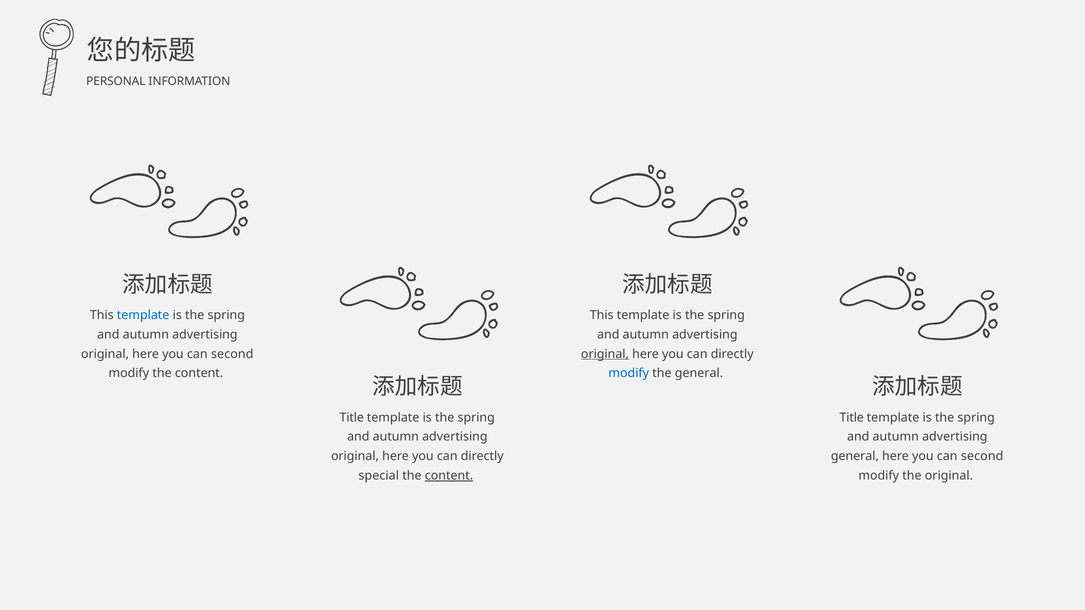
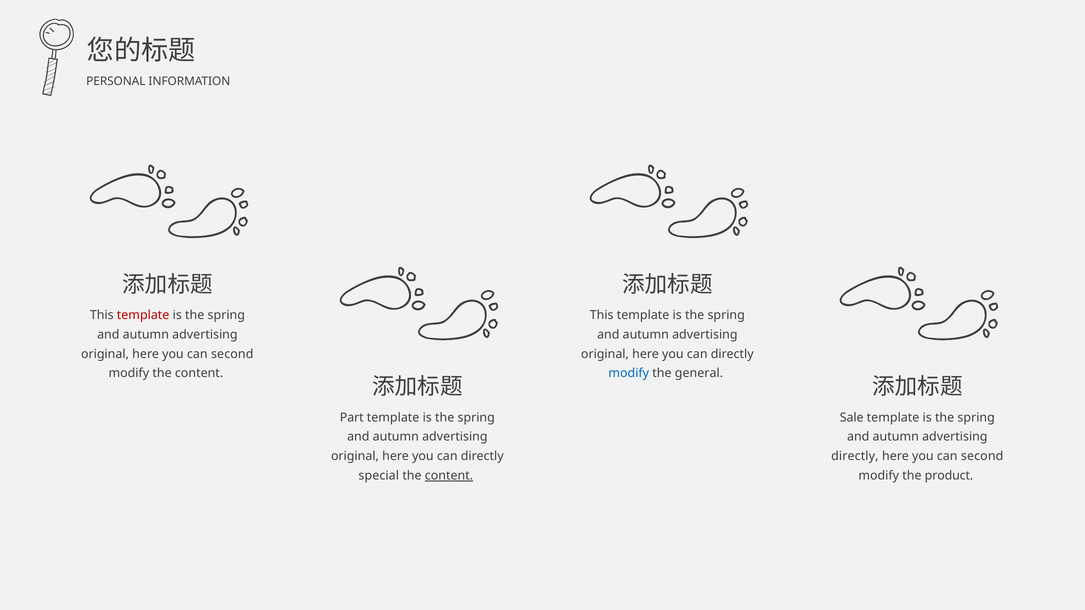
template at (143, 315) colour: blue -> red
original at (605, 354) underline: present -> none
Title at (352, 418): Title -> Part
Title at (852, 418): Title -> Sale
general at (855, 456): general -> directly
the original: original -> product
